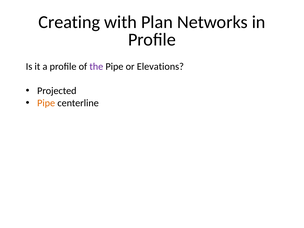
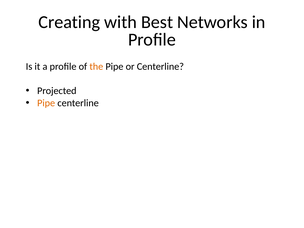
Plan: Plan -> Best
the colour: purple -> orange
or Elevations: Elevations -> Centerline
